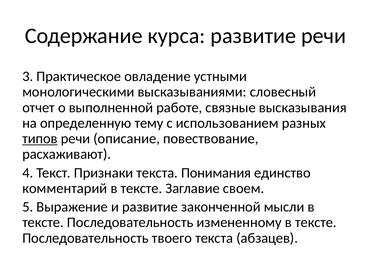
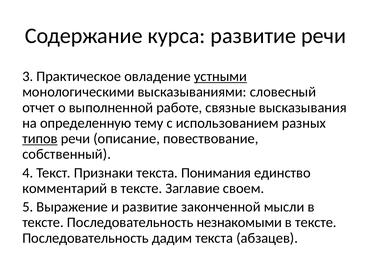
устными underline: none -> present
расхаживают: расхаживают -> собственный
измененному: измененному -> незнакомыми
твоего: твоего -> дадим
